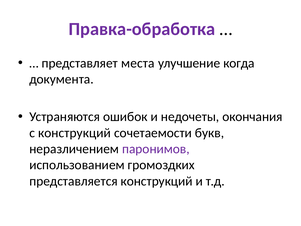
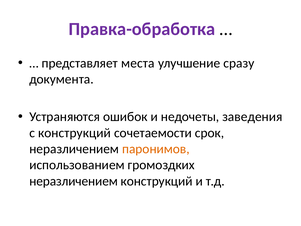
когда: когда -> сразу
окончания: окончания -> заведения
букв: букв -> срок
паронимов colour: purple -> orange
представляется at (74, 181): представляется -> неразличением
